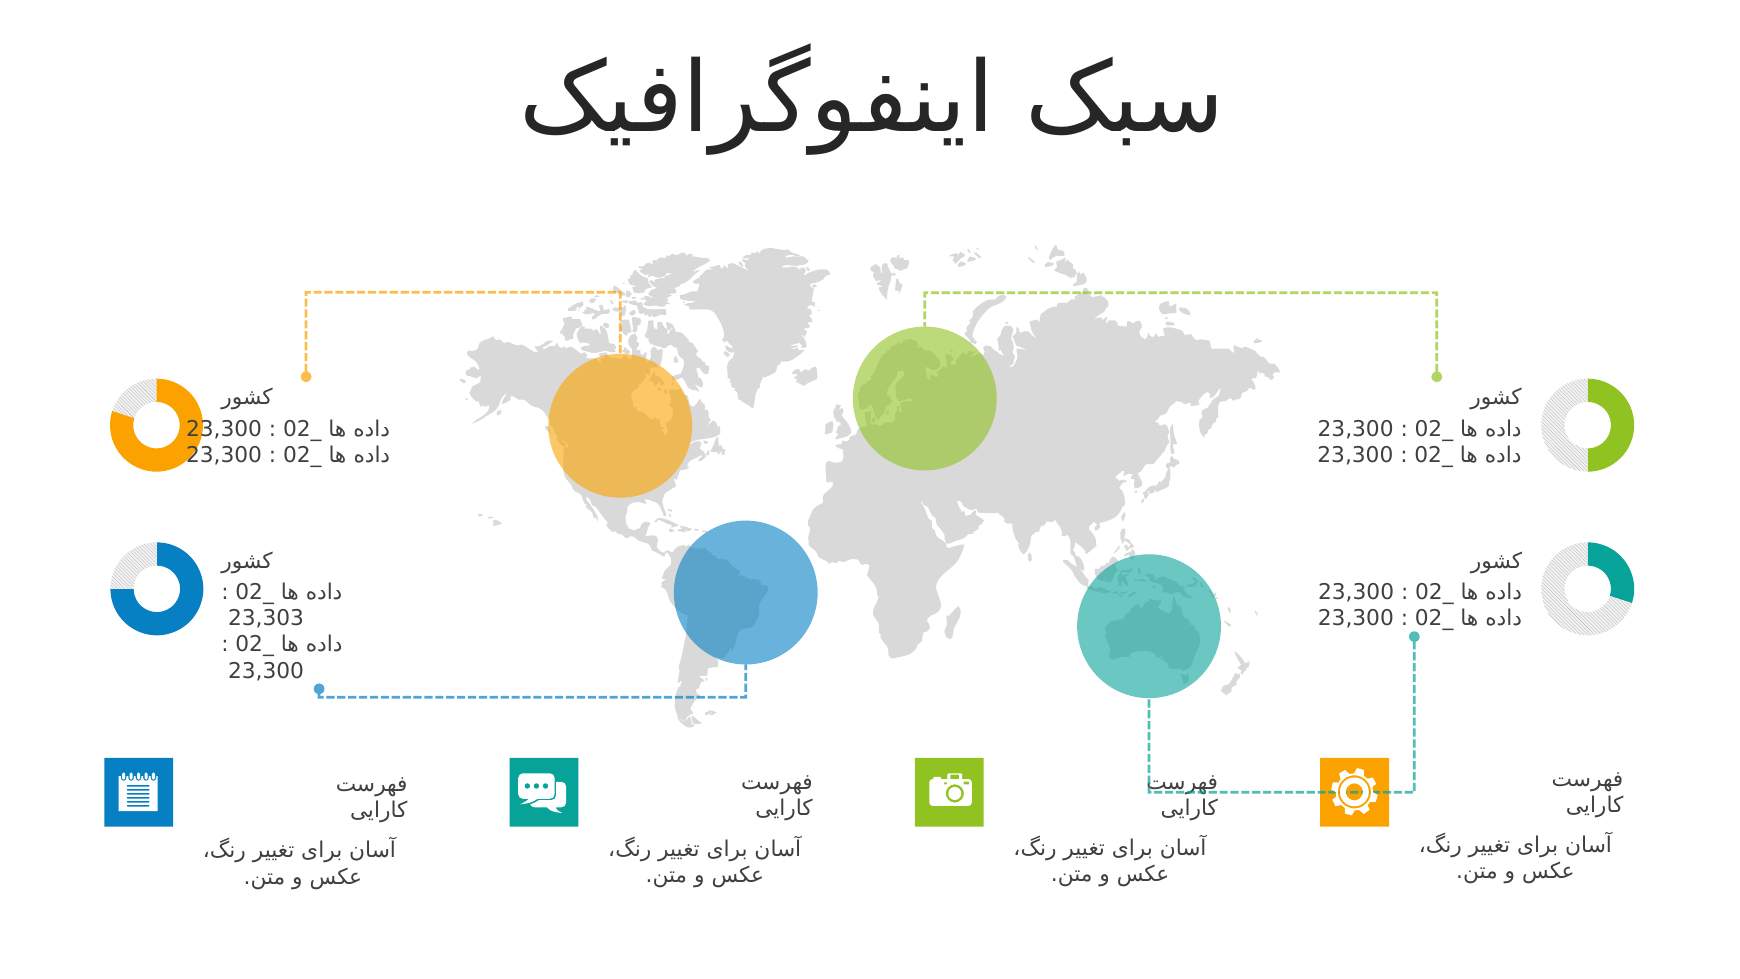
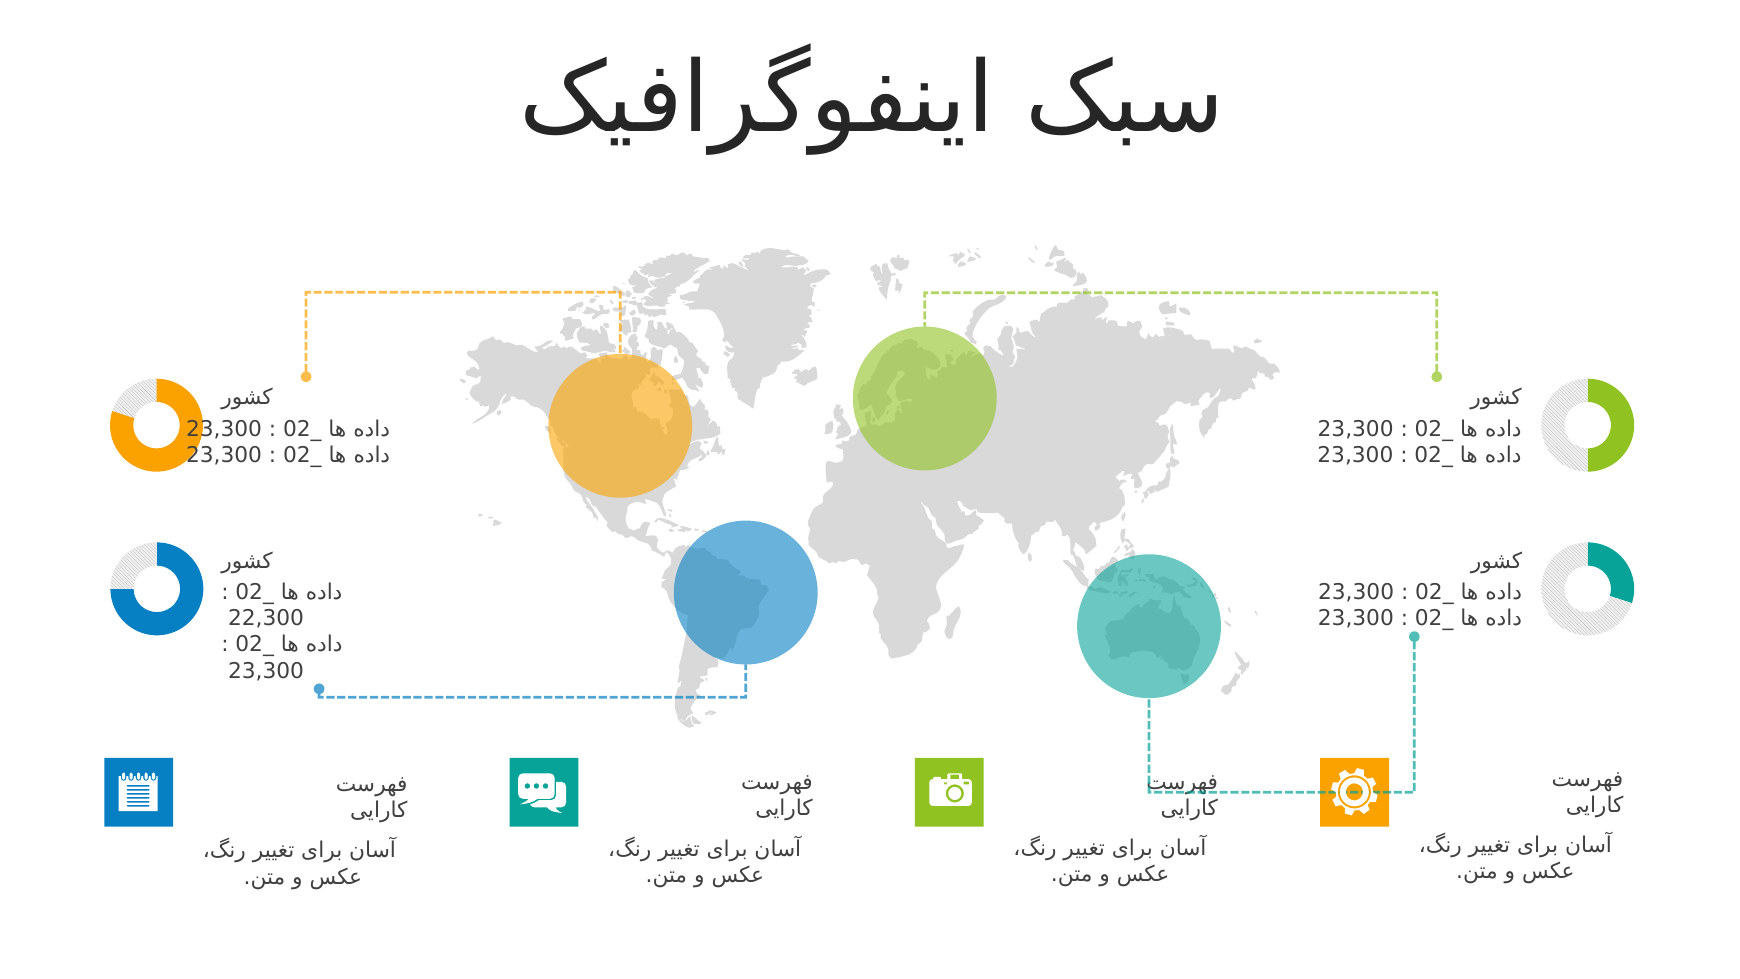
23,303: 23,303 -> 22,300
